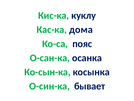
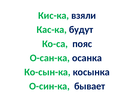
куклу: куклу -> взяли
дома: дома -> будут
